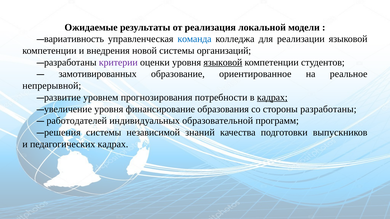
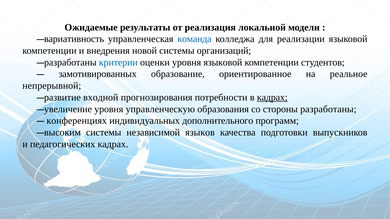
критерии colour: purple -> blue
языковой at (223, 62) underline: present -> none
уровнем: уровнем -> входной
финансирование: финансирование -> управленческую
работодателей: работодателей -> конференциях
образовательной: образовательной -> дополнительного
решения: решения -> высоким
знаний: знаний -> языков
